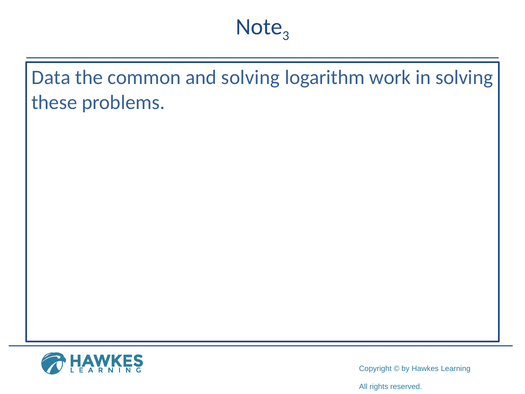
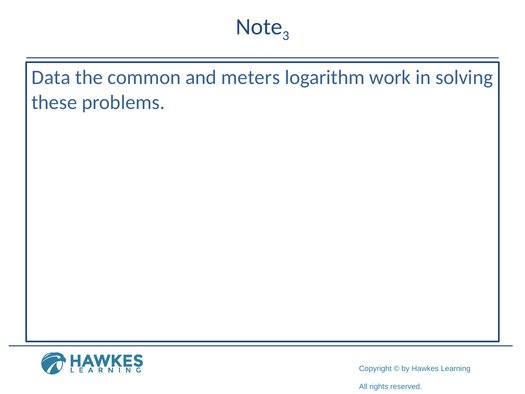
and solving: solving -> meters
